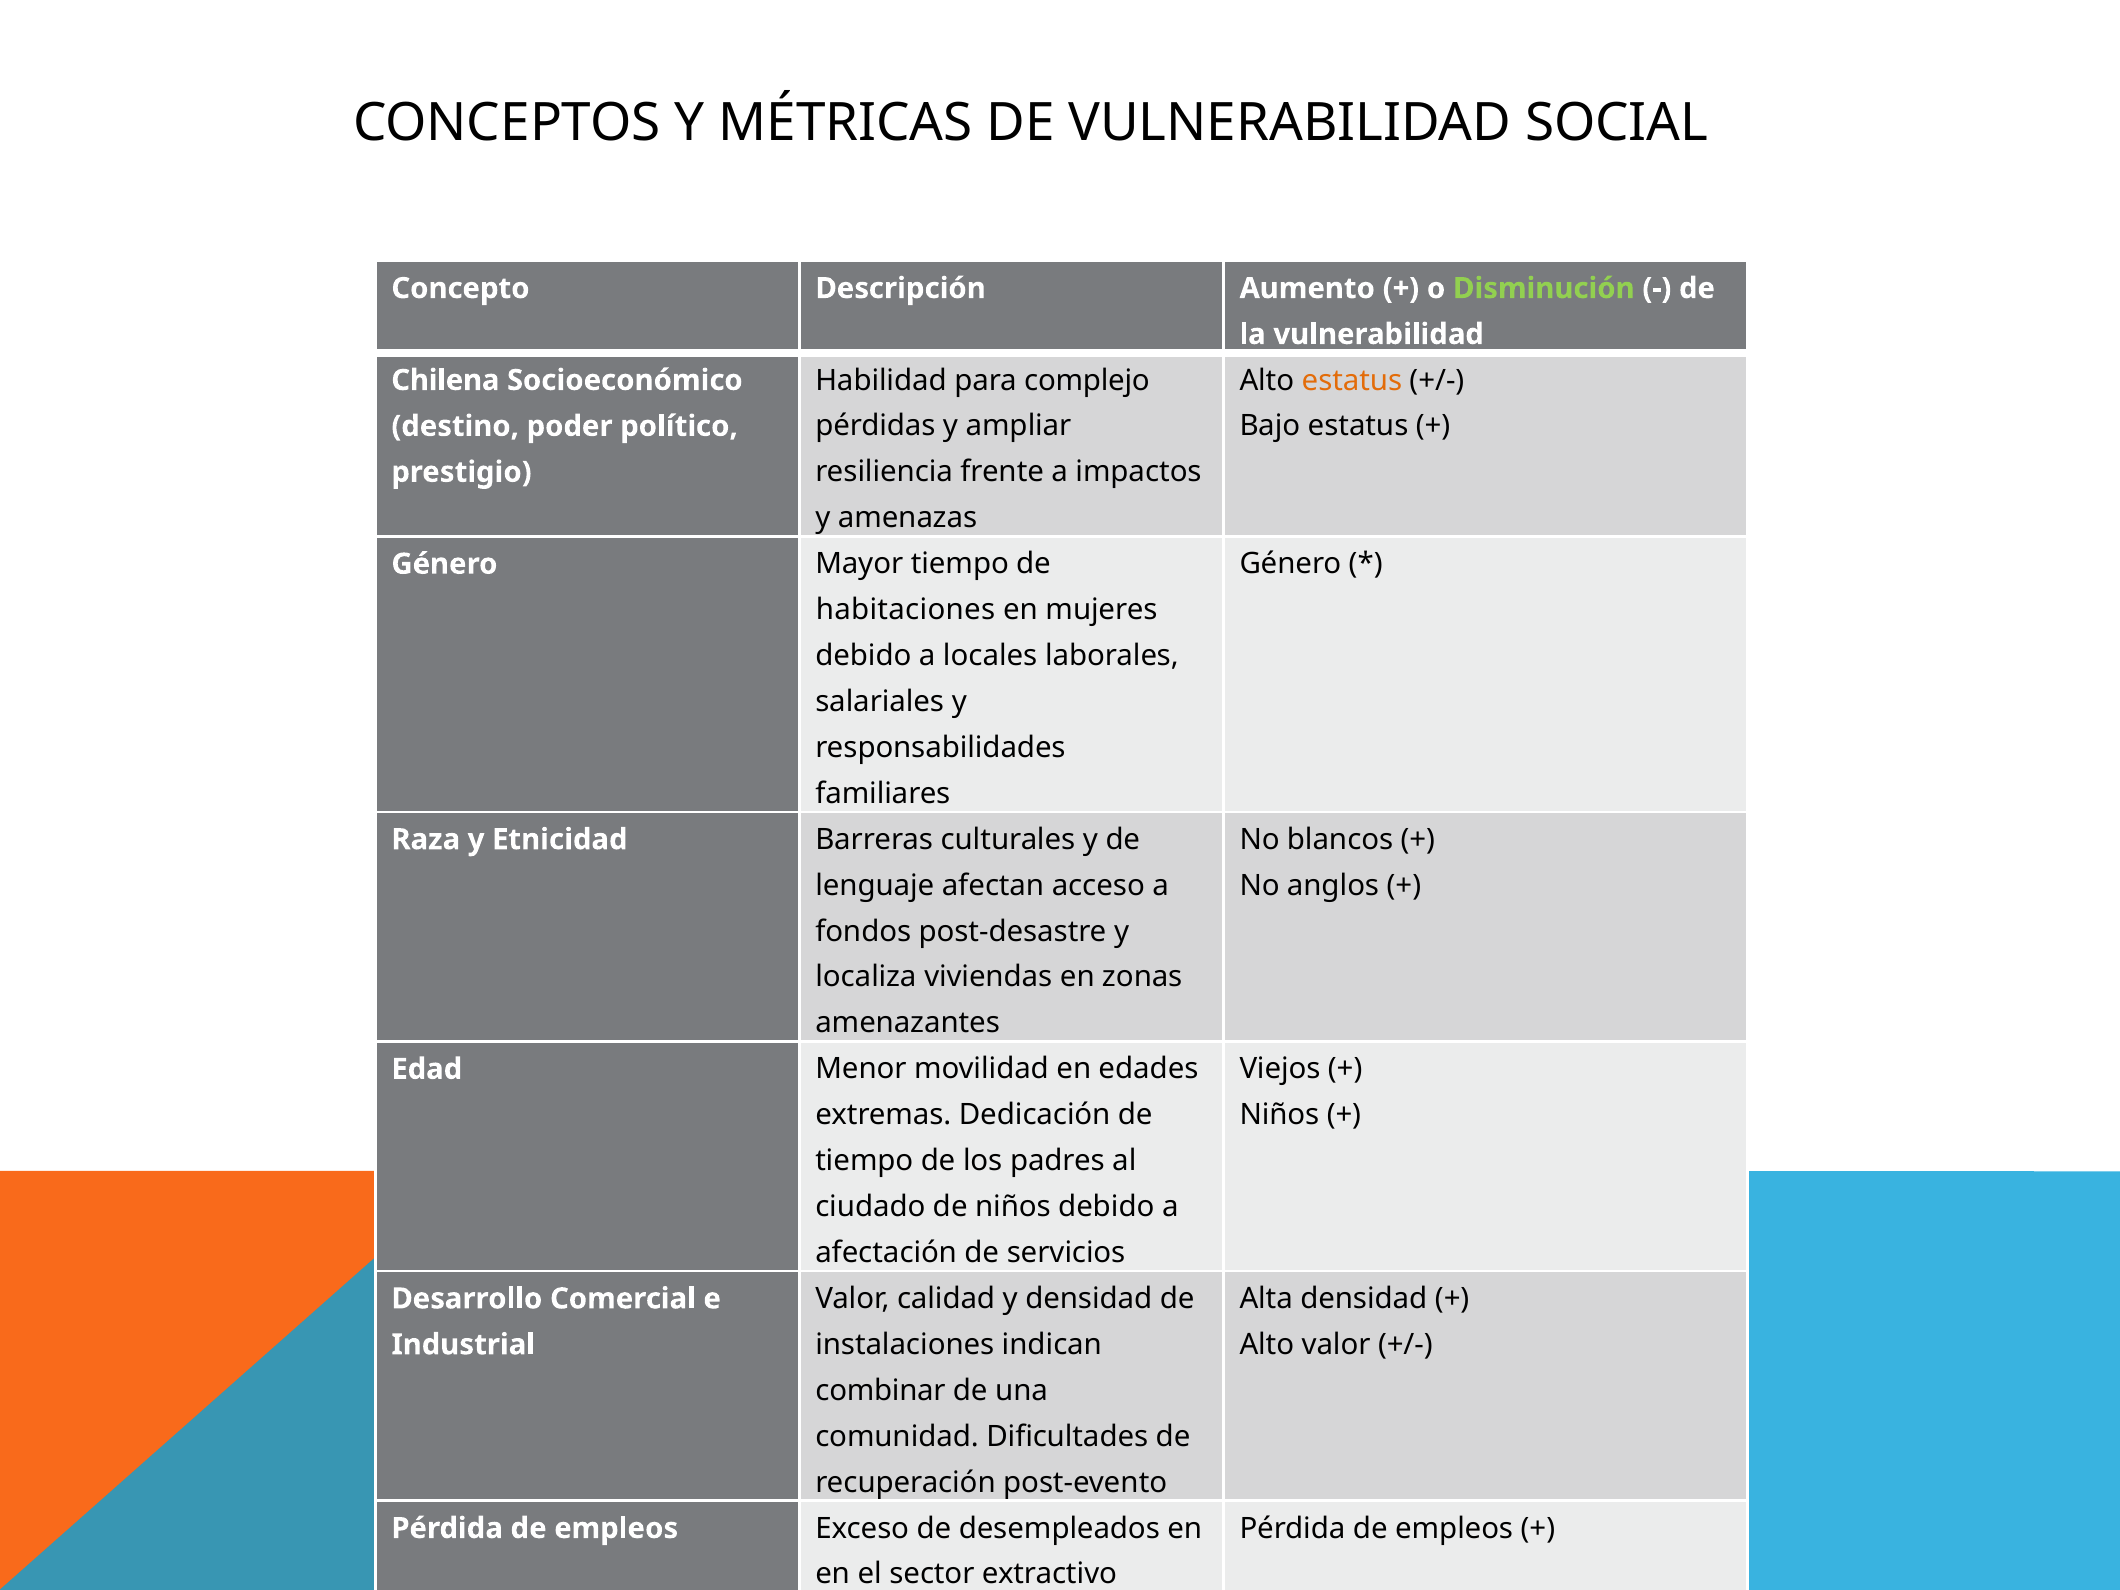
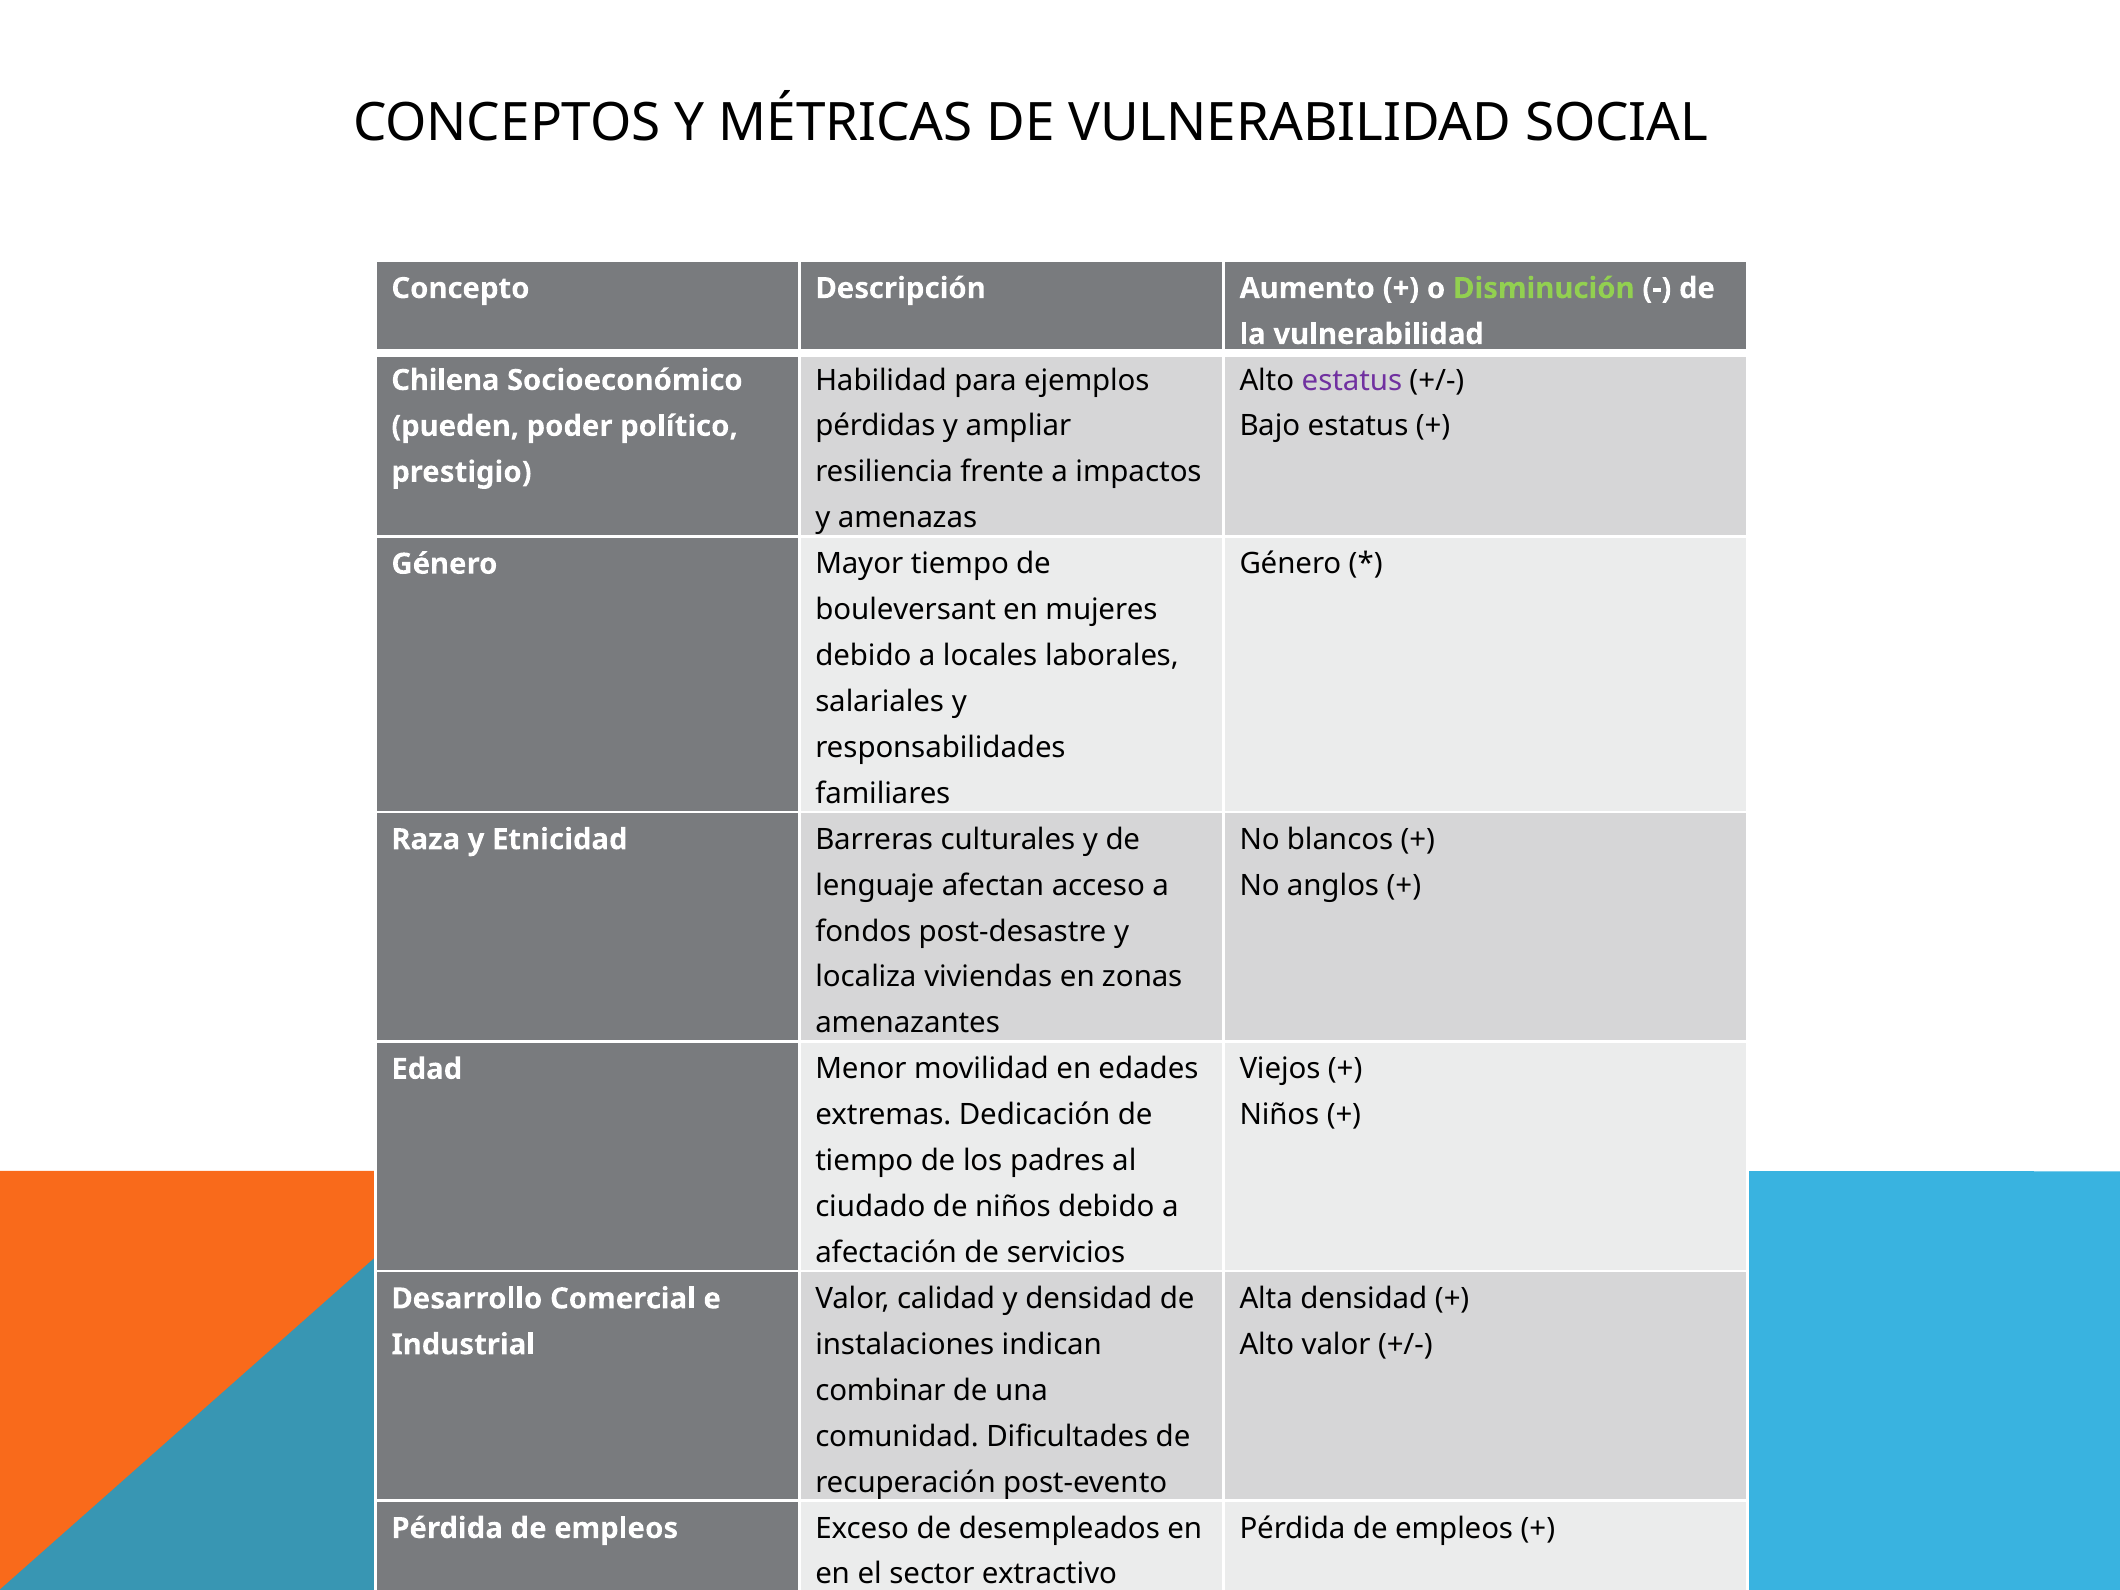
complejo: complejo -> ejemplos
estatus at (1352, 380) colour: orange -> purple
destino: destino -> pueden
habitaciones: habitaciones -> bouleversant
